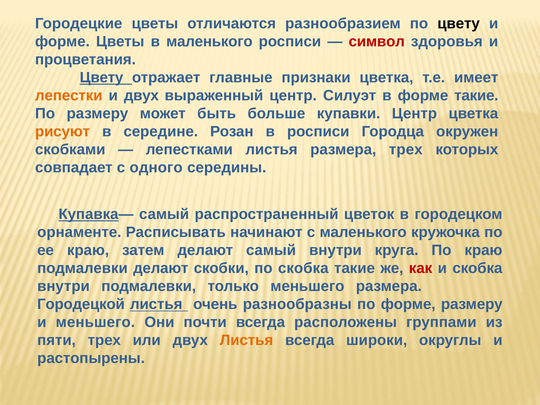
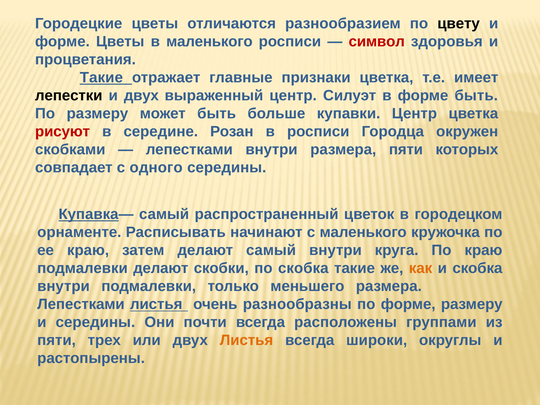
Цвету at (102, 78): Цвету -> Такие
лепестки colour: orange -> black
форме такие: такие -> быть
рисуют colour: orange -> red
лепестками листья: листья -> внутри
размера трех: трех -> пяти
как colour: red -> orange
Городецкой at (81, 304): Городецкой -> Лепестками
и меньшего: меньшего -> середины
